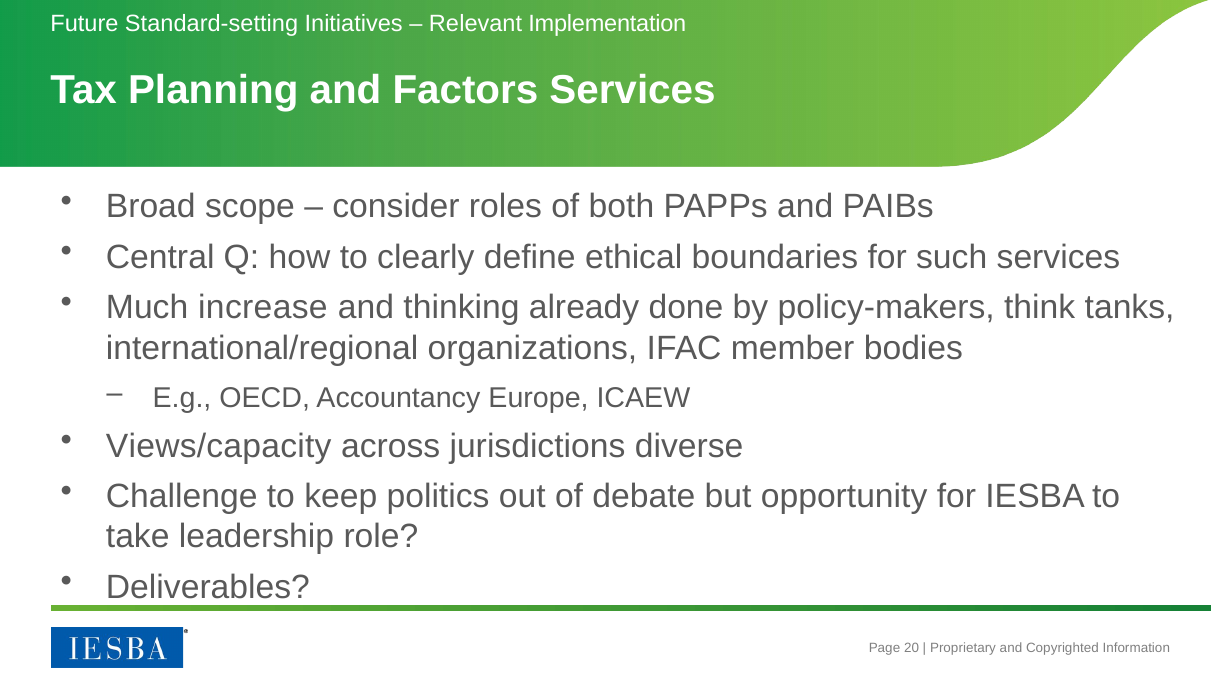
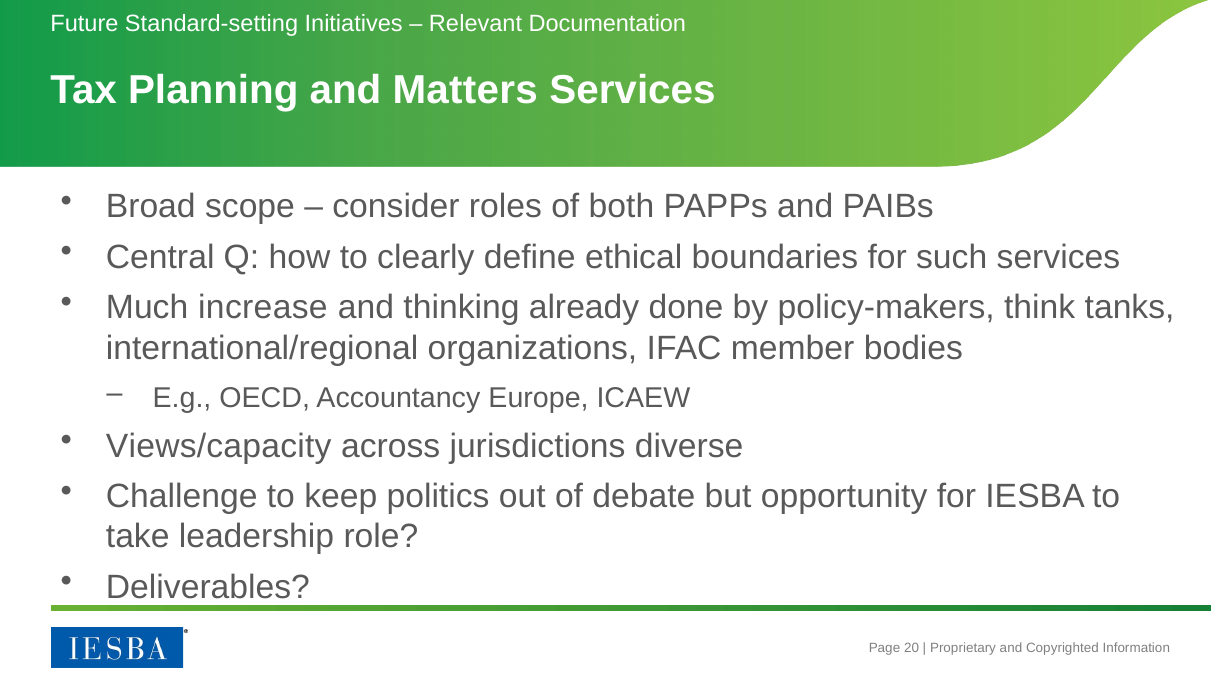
Implementation: Implementation -> Documentation
Factors: Factors -> Matters
